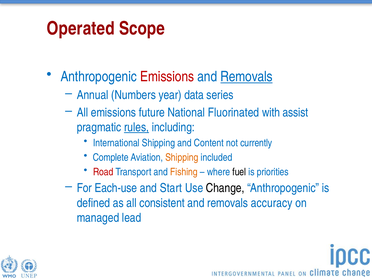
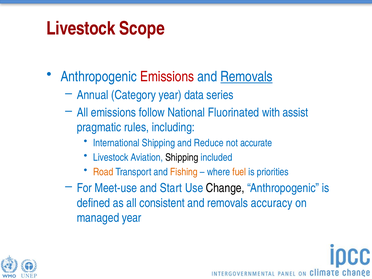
Operated at (81, 28): Operated -> Livestock
Numbers: Numbers -> Category
future: future -> follow
rules underline: present -> none
Content: Content -> Reduce
currently: currently -> accurate
Complete at (111, 157): Complete -> Livestock
Shipping at (182, 157) colour: orange -> black
Road colour: red -> orange
fuel colour: black -> orange
Each-use: Each-use -> Meet-use
managed lead: lead -> year
